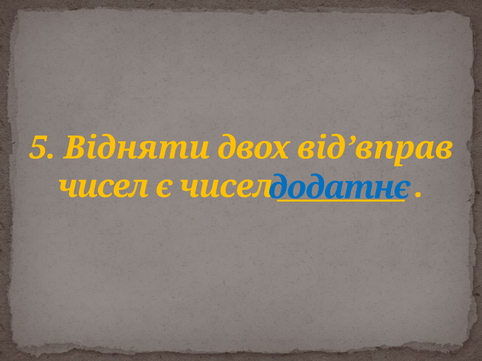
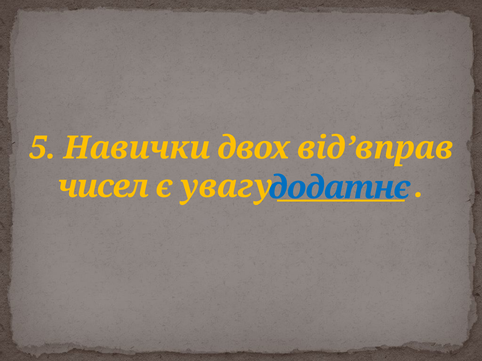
Відняти: Відняти -> Навички
є чисел: чисел -> увагу
